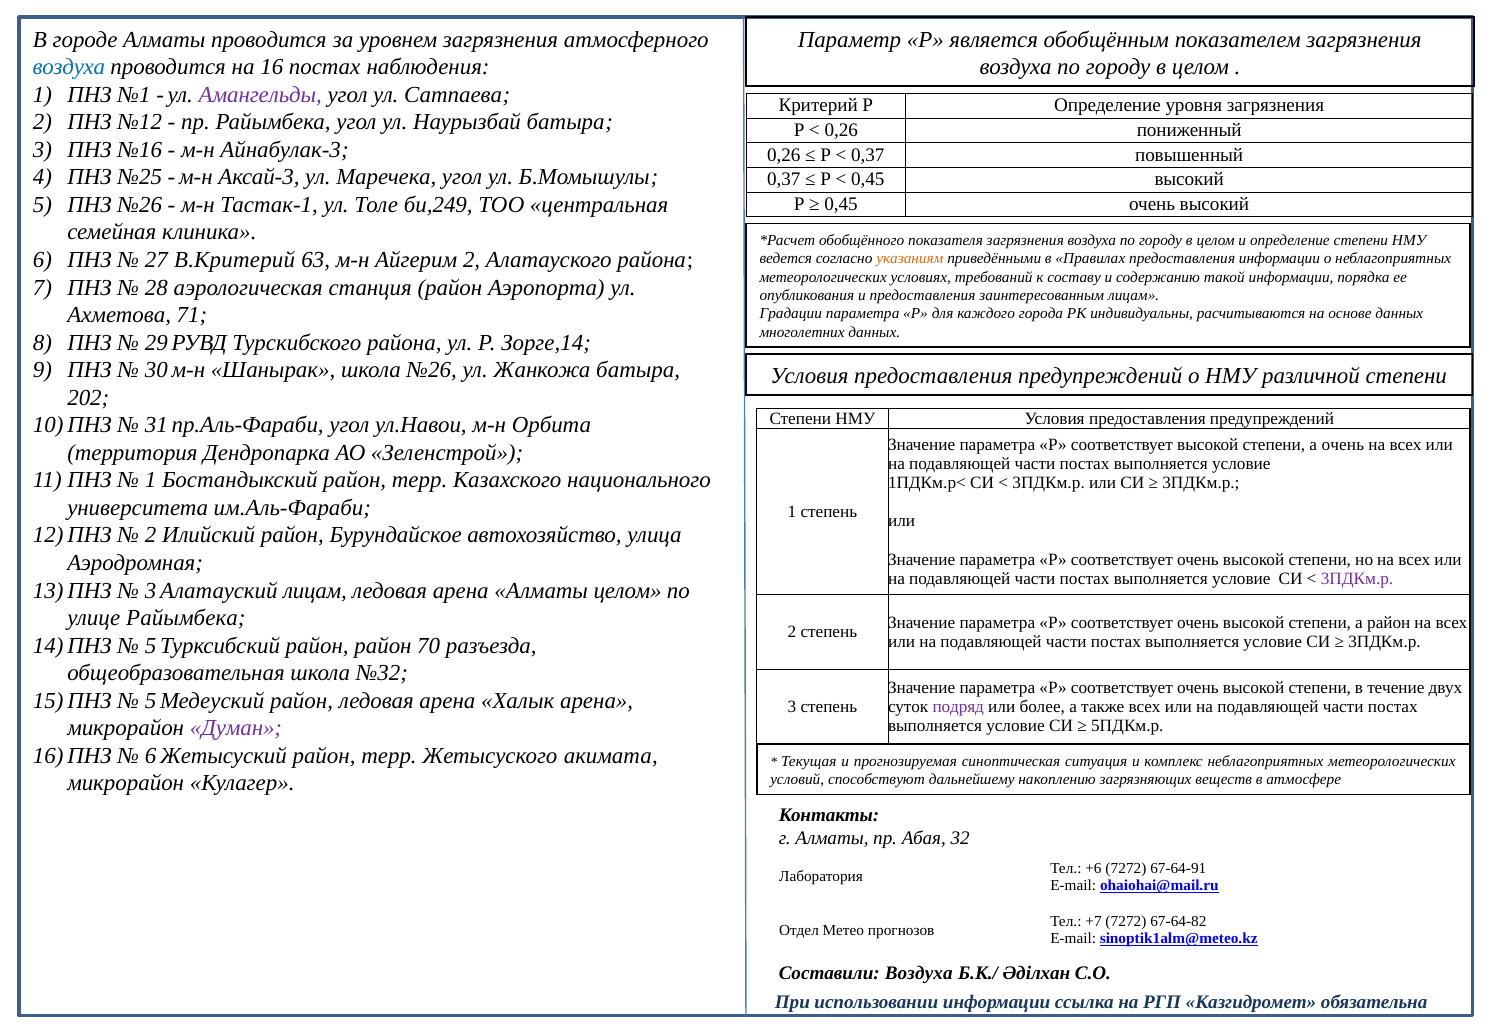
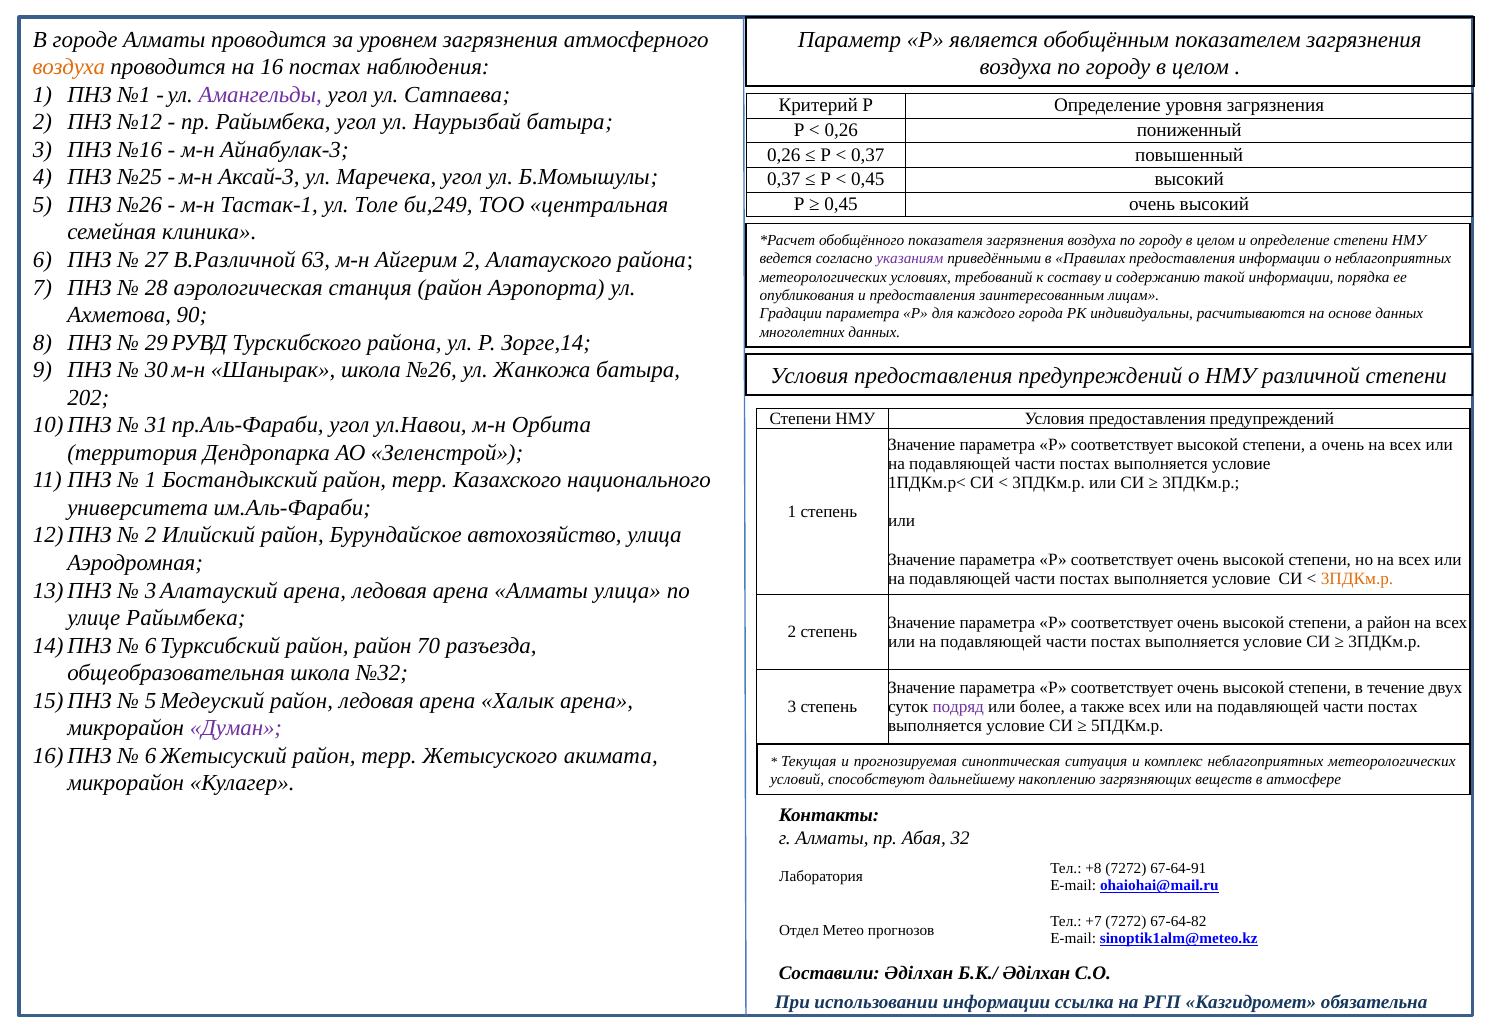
воздуха at (69, 67) colour: blue -> orange
В.Критерий: В.Критерий -> В.Различной
указаниям colour: orange -> purple
71: 71 -> 90
3ПДКм.р at (1357, 578) colour: purple -> orange
Алатауский лицам: лицам -> арена
Алматы целом: целом -> улица
5 at (151, 646): 5 -> 6
+6: +6 -> +8
Составили Воздуха: Воздуха -> Әділхан
